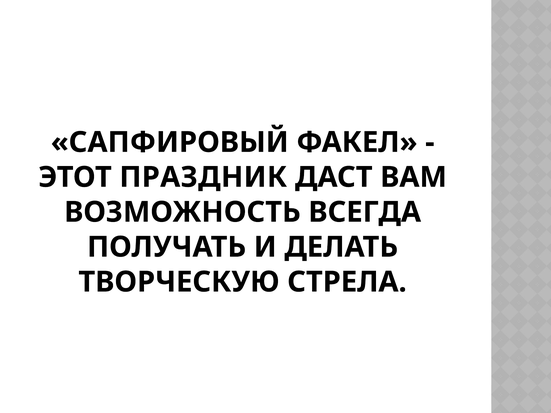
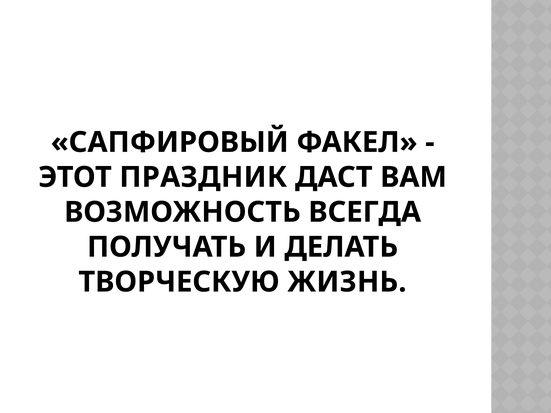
СТРЕЛА: СТРЕЛА -> ЖИЗНЬ
